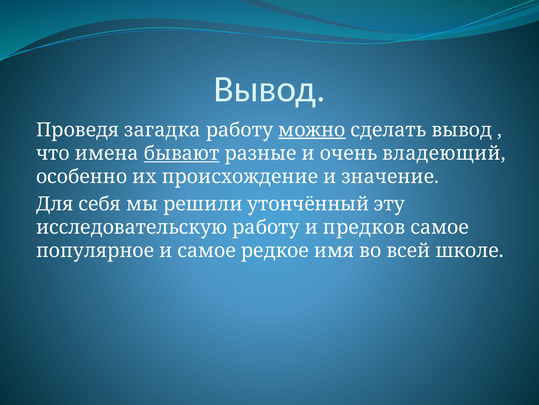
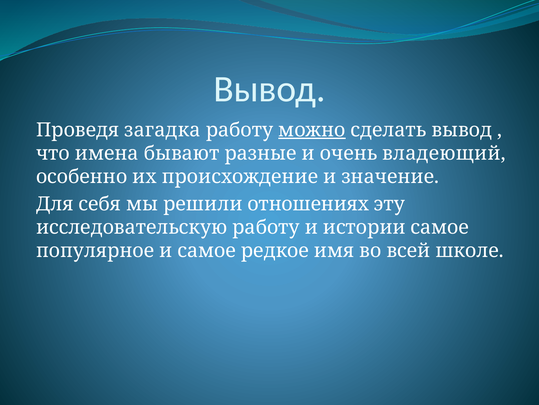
бывают underline: present -> none
утончённый: утончённый -> отношениях
предков: предков -> истории
